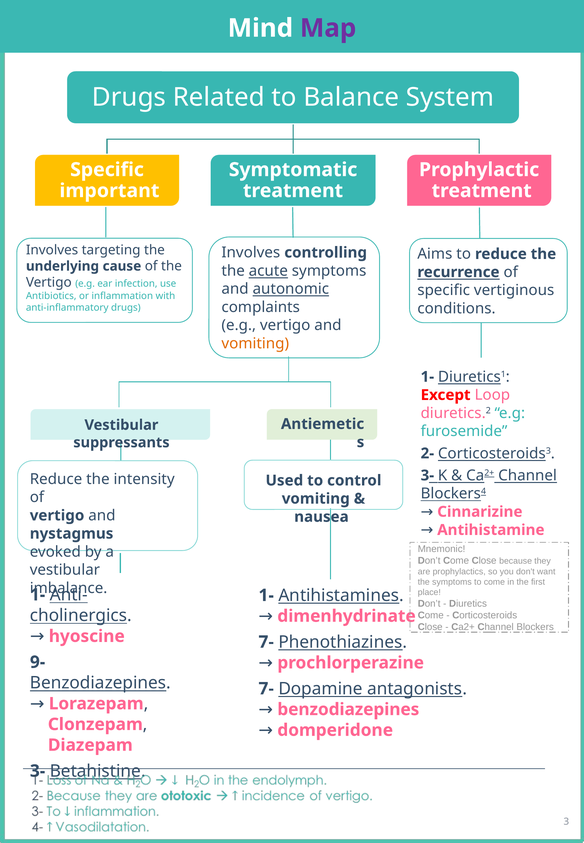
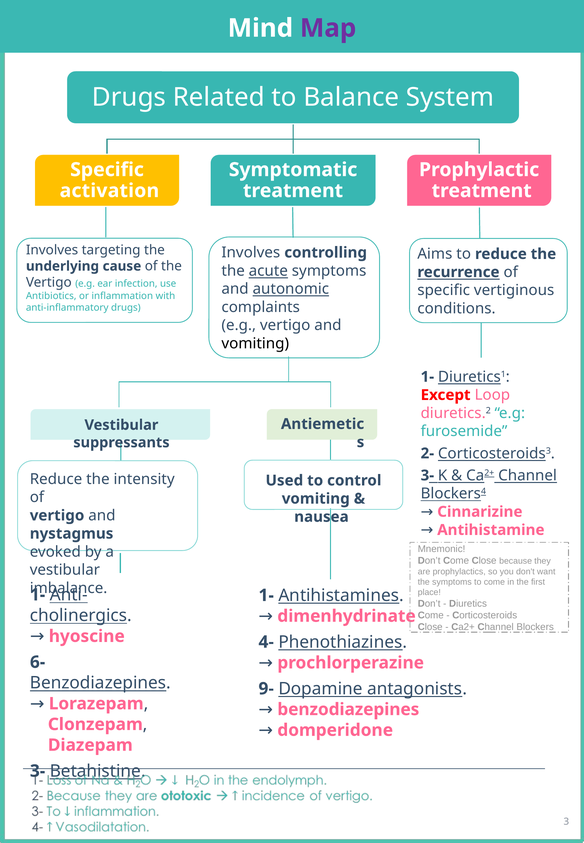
important: important -> activation
vomiting at (255, 344) colour: orange -> black
7- at (266, 642): 7- -> 4-
9-: 9- -> 6-
7- at (266, 689): 7- -> 9-
